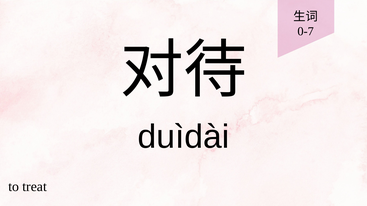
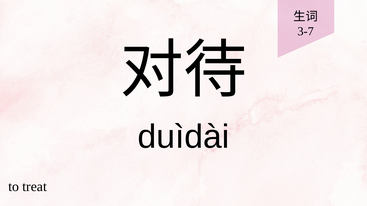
0-7: 0-7 -> 3-7
